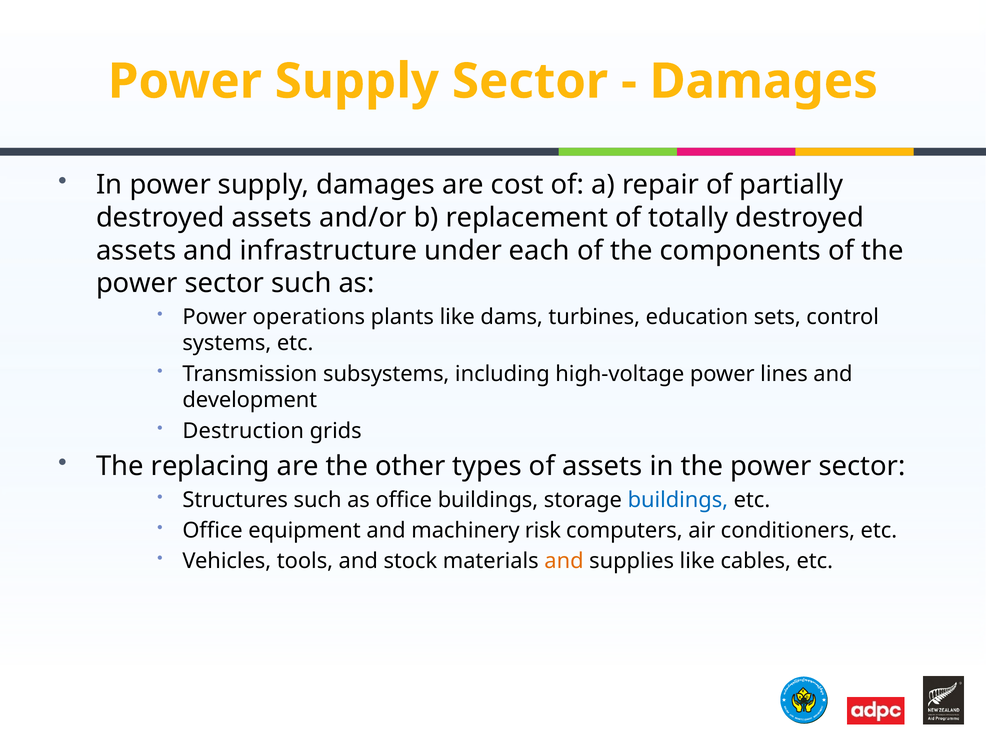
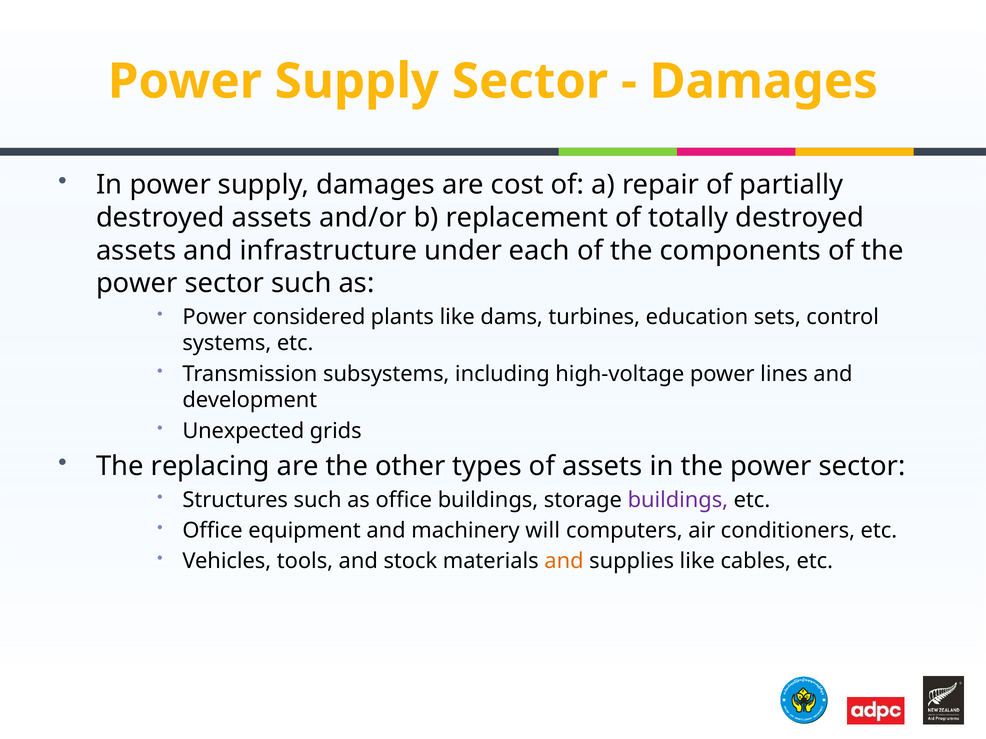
operations: operations -> considered
Destruction: Destruction -> Unexpected
buildings at (678, 500) colour: blue -> purple
risk: risk -> will
